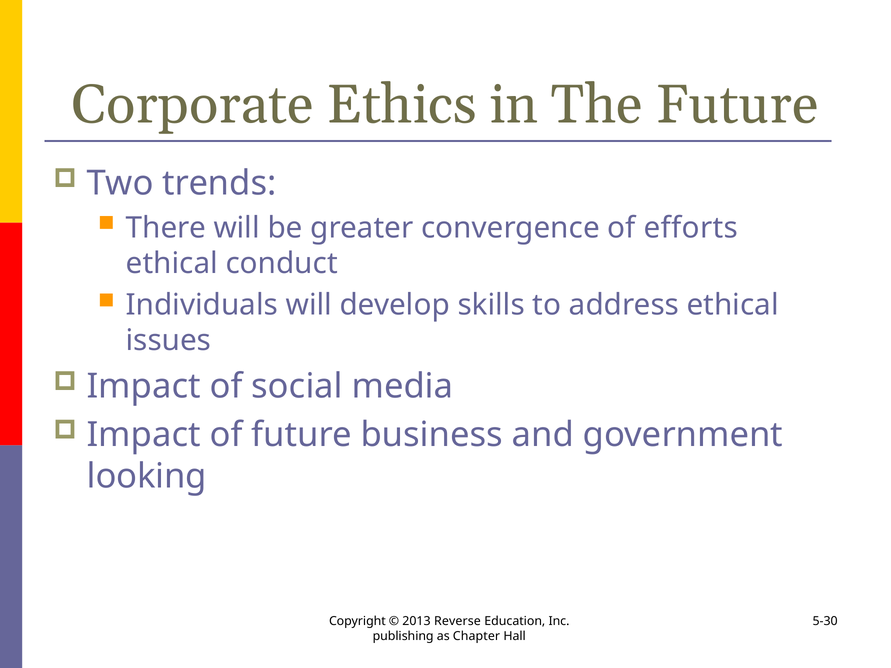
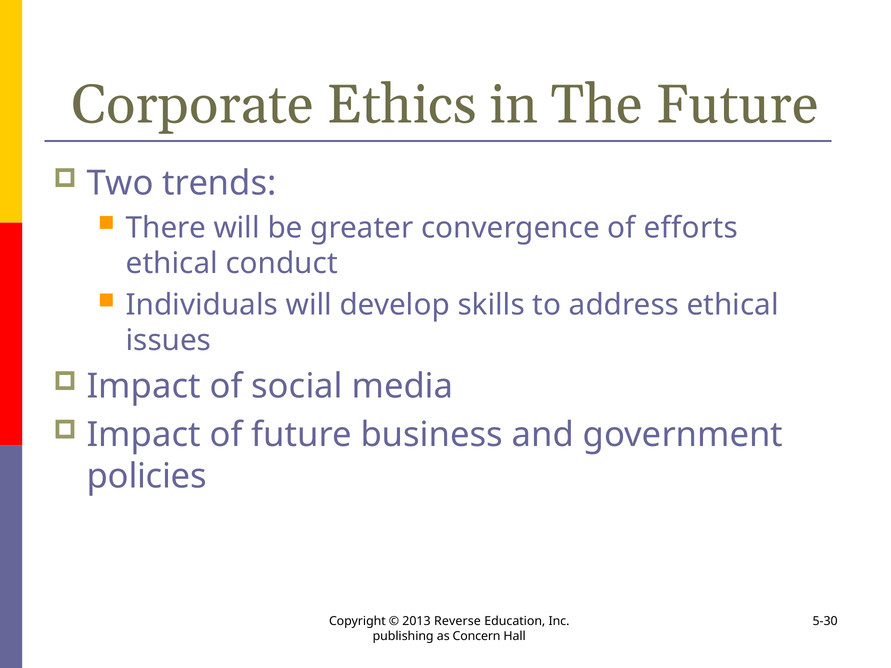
looking: looking -> policies
Chapter: Chapter -> Concern
